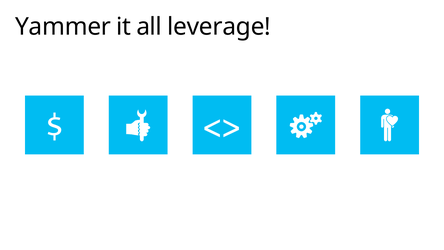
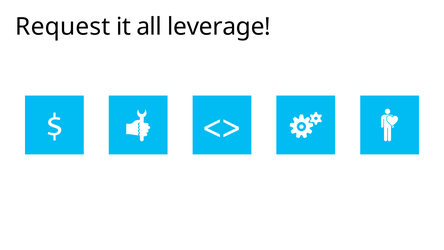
Yammer: Yammer -> Request
